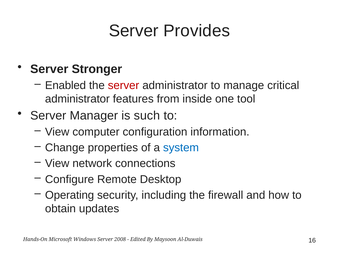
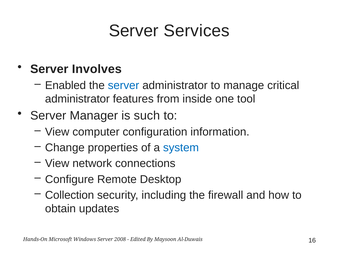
Provides: Provides -> Services
Stronger: Stronger -> Involves
server at (124, 86) colour: red -> blue
Operating: Operating -> Collection
